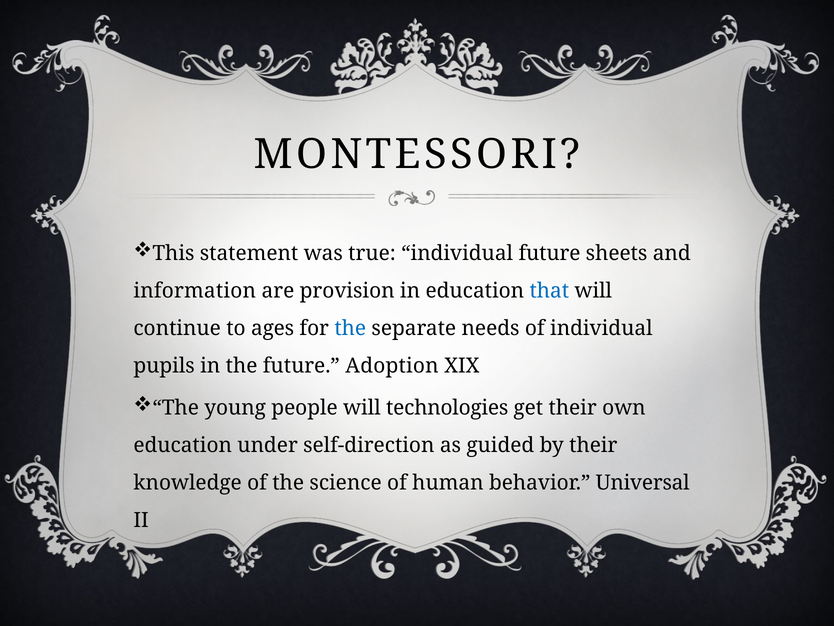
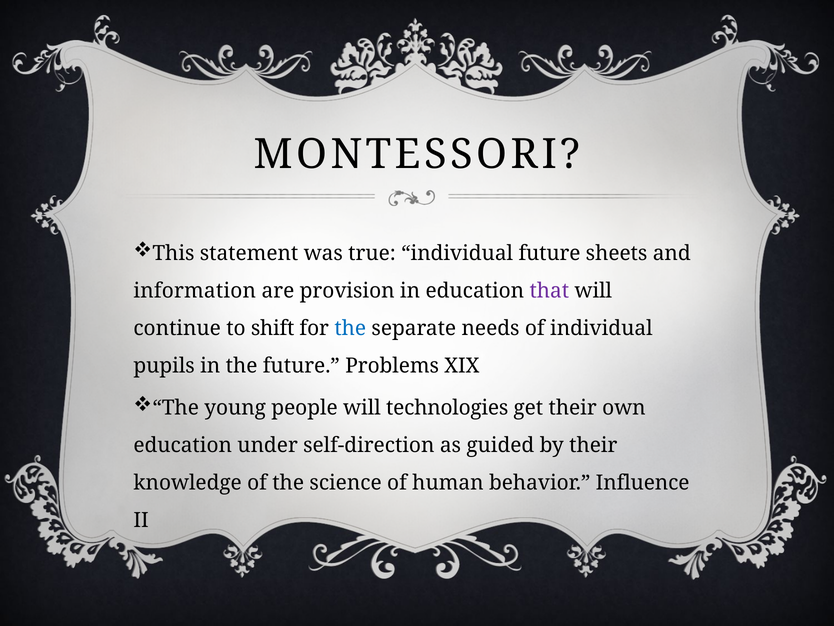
that colour: blue -> purple
ages: ages -> shift
Adoption: Adoption -> Problems
Universal: Universal -> Influence
